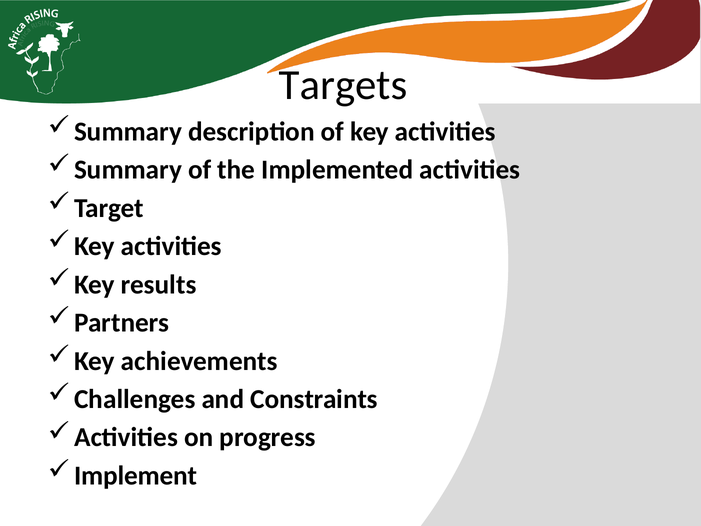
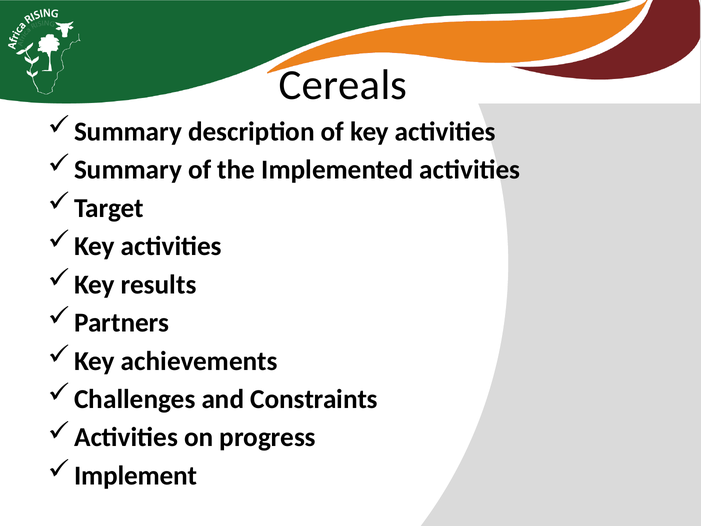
Targets: Targets -> Cereals
